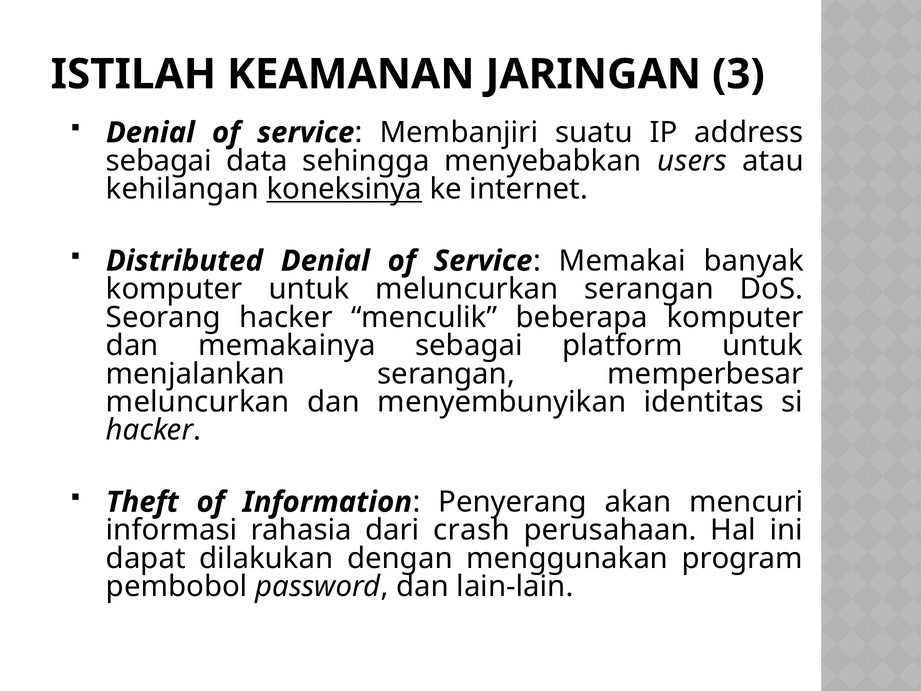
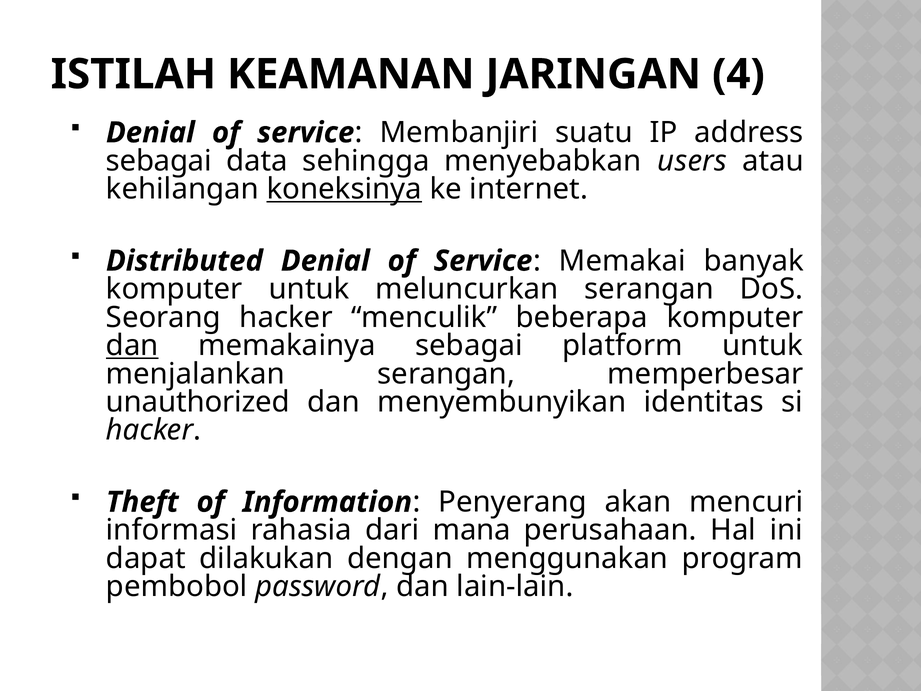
3: 3 -> 4
dan at (132, 345) underline: none -> present
meluncurkan at (198, 402): meluncurkan -> unauthorized
crash: crash -> mana
